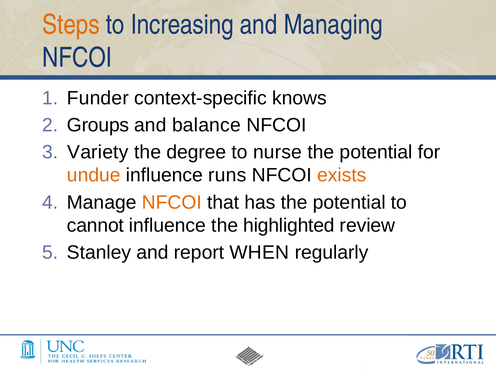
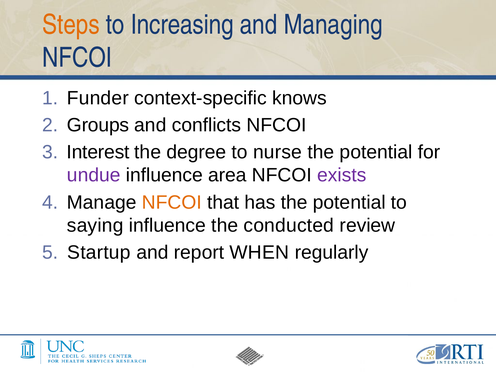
balance: balance -> conflicts
Variety: Variety -> Interest
undue colour: orange -> purple
runs: runs -> area
exists colour: orange -> purple
cannot: cannot -> saying
highlighted: highlighted -> conducted
Stanley: Stanley -> Startup
